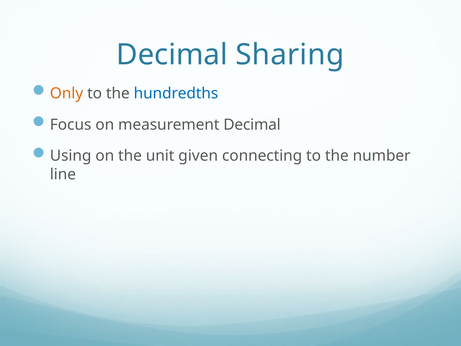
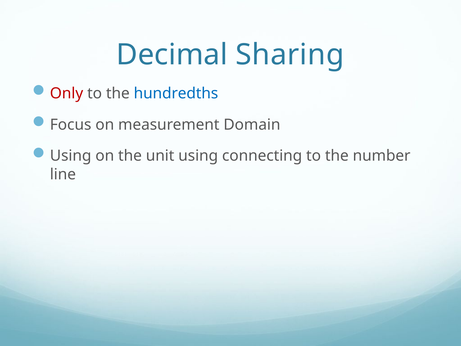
Only colour: orange -> red
measurement Decimal: Decimal -> Domain
unit given: given -> using
